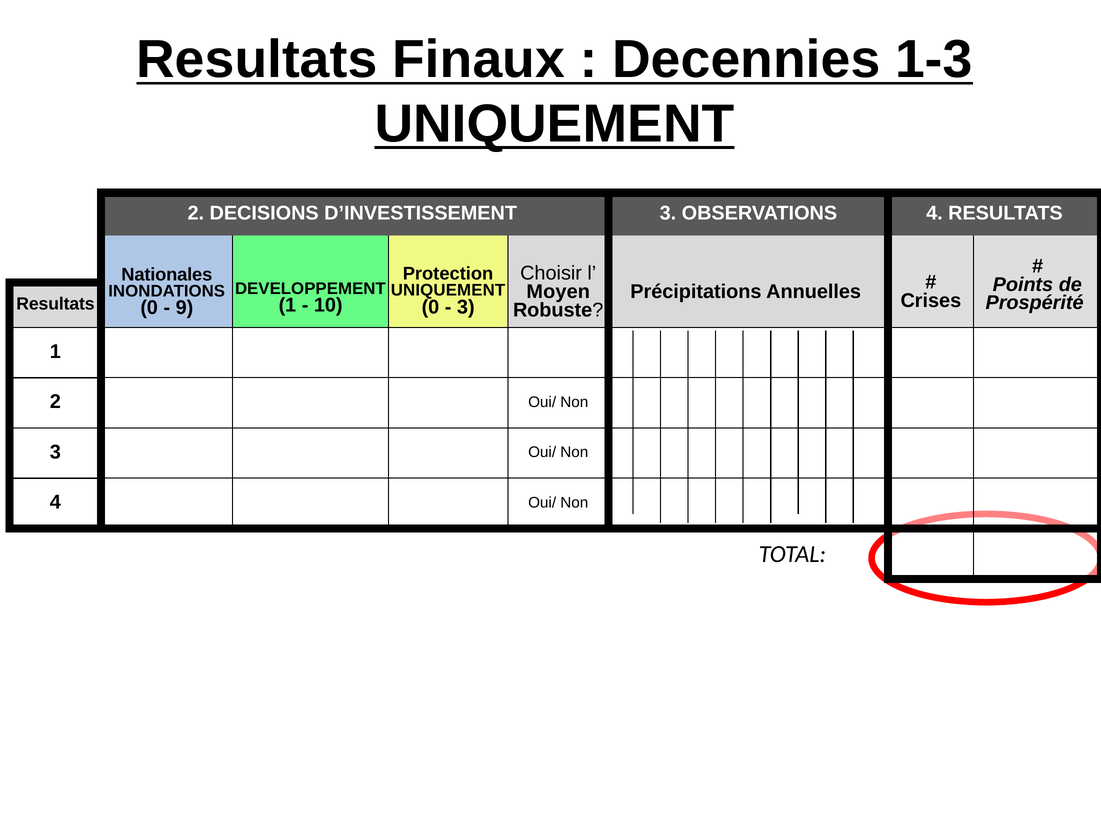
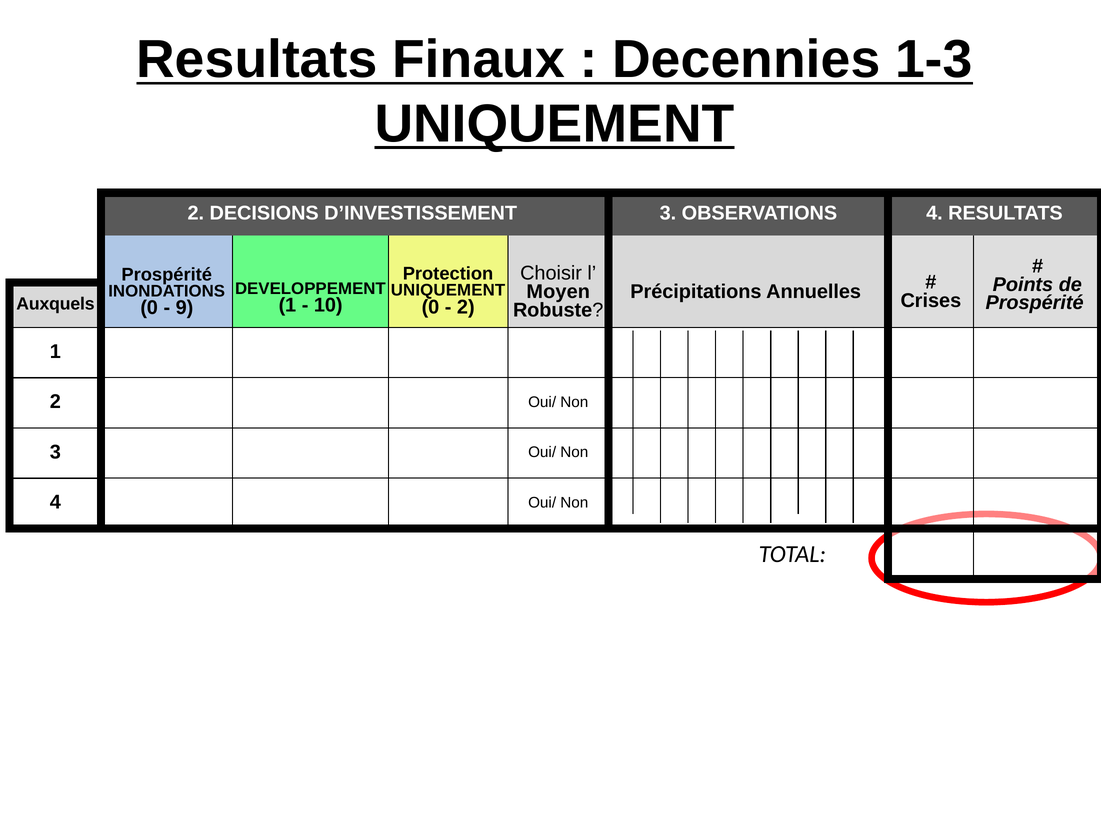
Nationales at (167, 275): Nationales -> Prospérité
Resultats at (55, 304): Resultats -> Auxquels
3 at (466, 307): 3 -> 2
